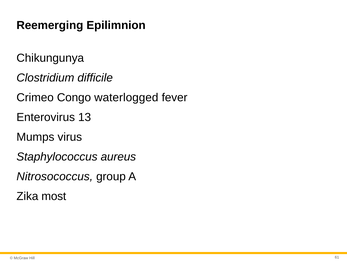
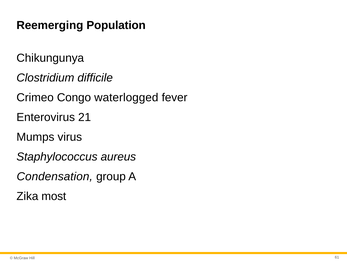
Epilimnion: Epilimnion -> Population
13: 13 -> 21
Nitrosococcus: Nitrosococcus -> Condensation
